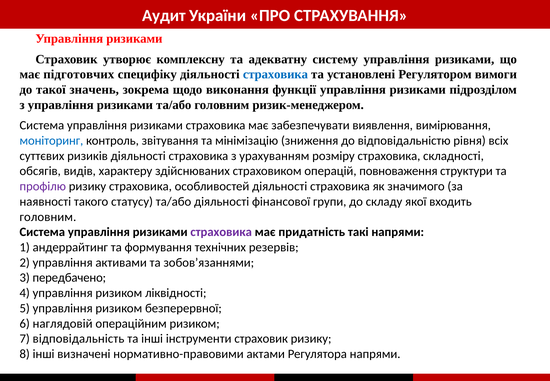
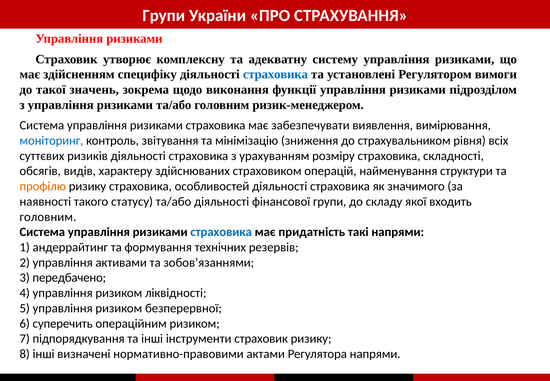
Аудит at (164, 15): Аудит -> Групи
підготовчих: підготовчих -> здійсненням
відповідальністю: відповідальністю -> страхувальником
повноваження: повноваження -> найменування
профілю colour: purple -> orange
страховика at (221, 232) colour: purple -> blue
наглядовій: наглядовій -> суперечить
відповідальність: відповідальність -> підпорядкування
